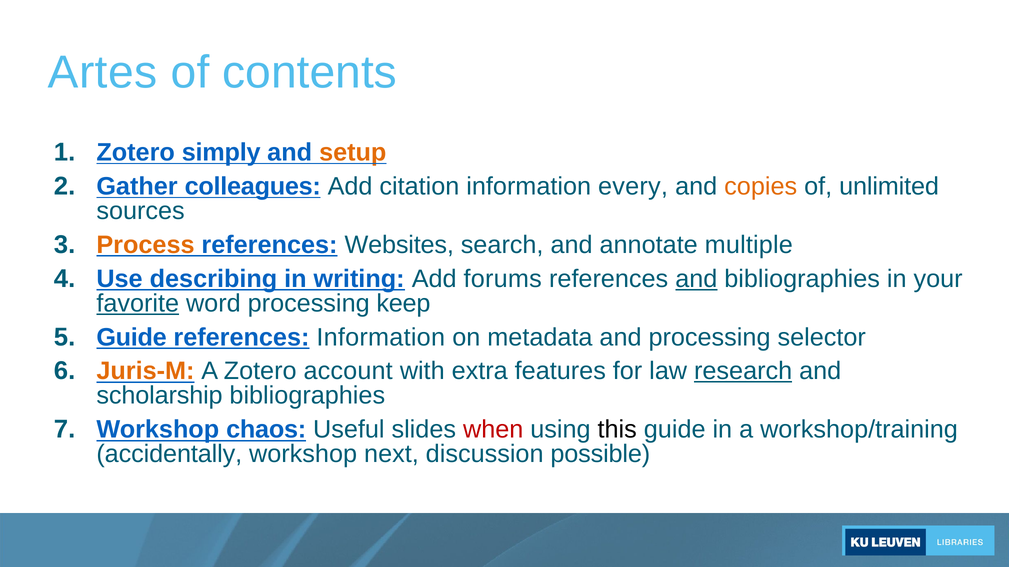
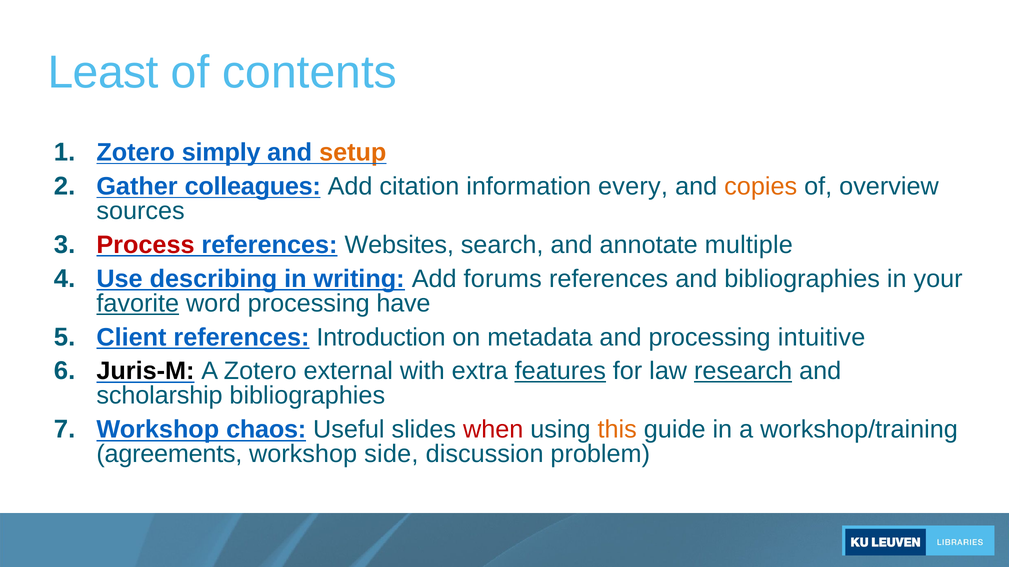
Artes: Artes -> Least
unlimited: unlimited -> overview
Process colour: orange -> red
and at (696, 279) underline: present -> none
keep: keep -> have
Guide at (132, 338): Guide -> Client
references Information: Information -> Introduction
selector: selector -> intuitive
Juris-M colour: orange -> black
account: account -> external
features underline: none -> present
this colour: black -> orange
accidentally: accidentally -> agreements
next: next -> side
possible: possible -> problem
